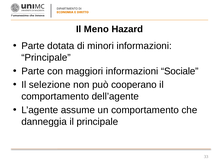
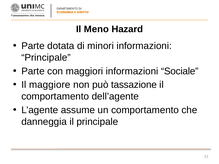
selezione: selezione -> maggiore
cooperano: cooperano -> tassazione
